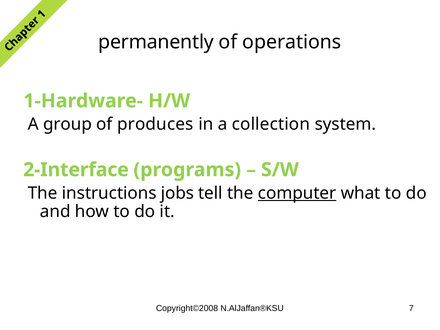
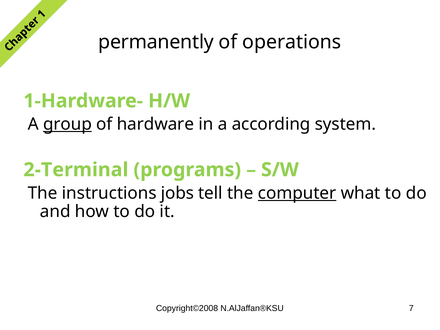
group underline: none -> present
produces: produces -> hardware
collection: collection -> according
2-Interface: 2-Interface -> 2-Terminal
